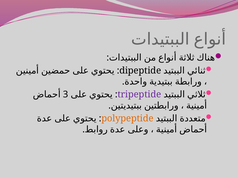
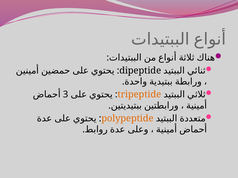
tripeptide colour: purple -> orange
